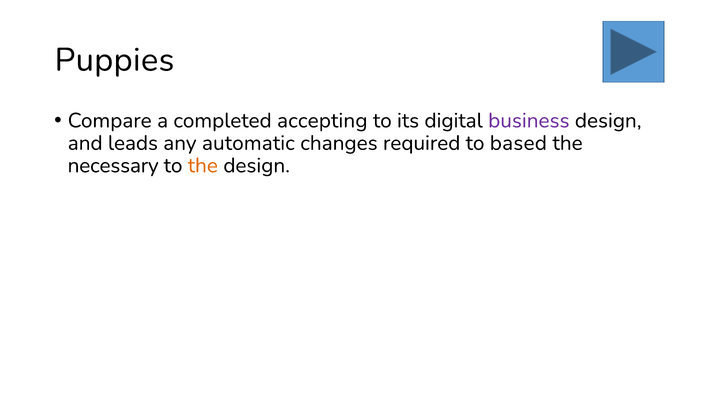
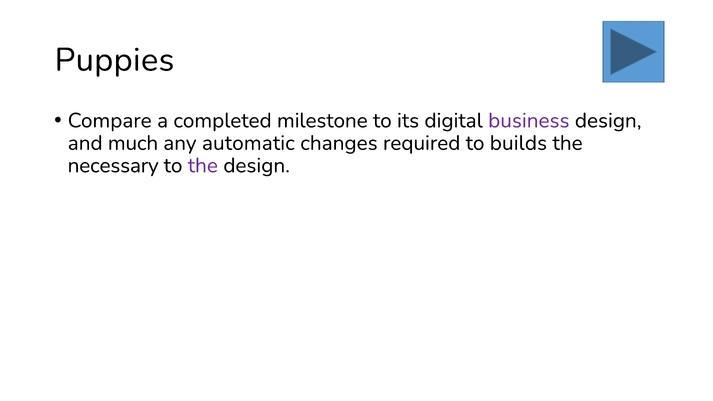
accepting: accepting -> milestone
leads: leads -> much
based: based -> builds
the at (203, 165) colour: orange -> purple
